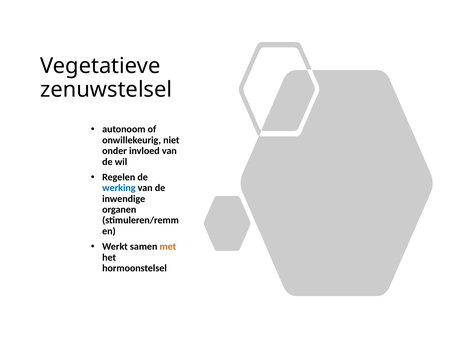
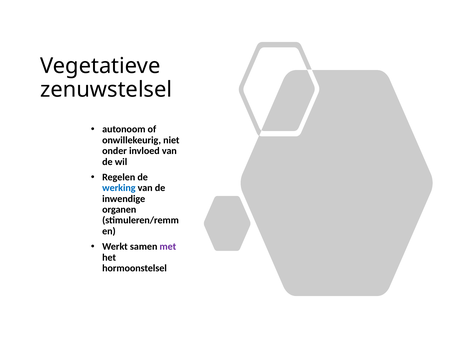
met colour: orange -> purple
